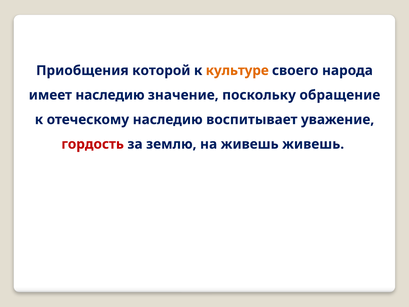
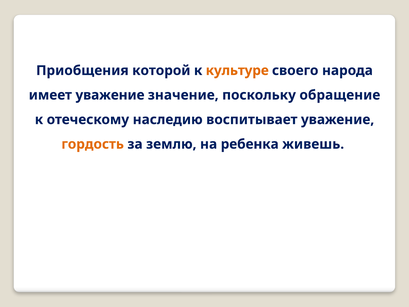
имеет наследию: наследию -> уважение
гордость colour: red -> orange
на живешь: живешь -> ребенка
